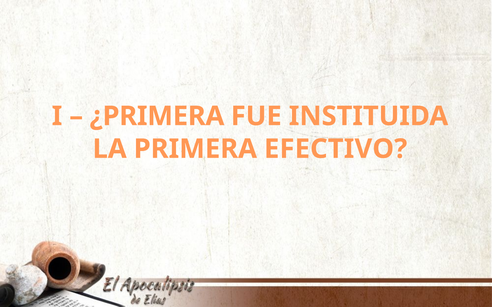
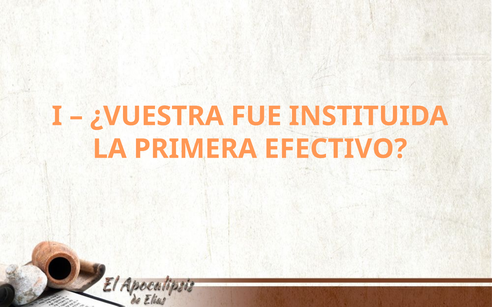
¿PRIMERA: ¿PRIMERA -> ¿VUESTRA
